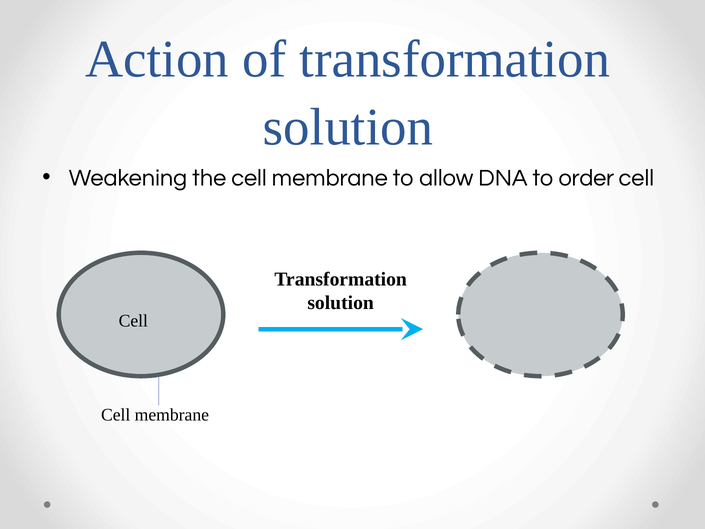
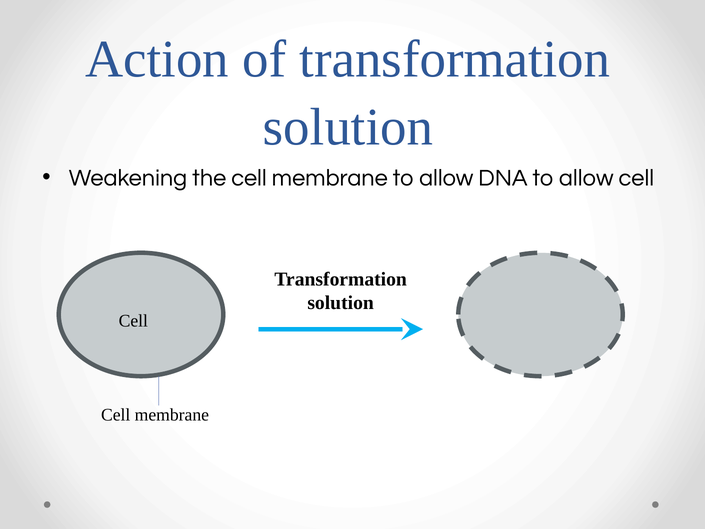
DNA to order: order -> allow
